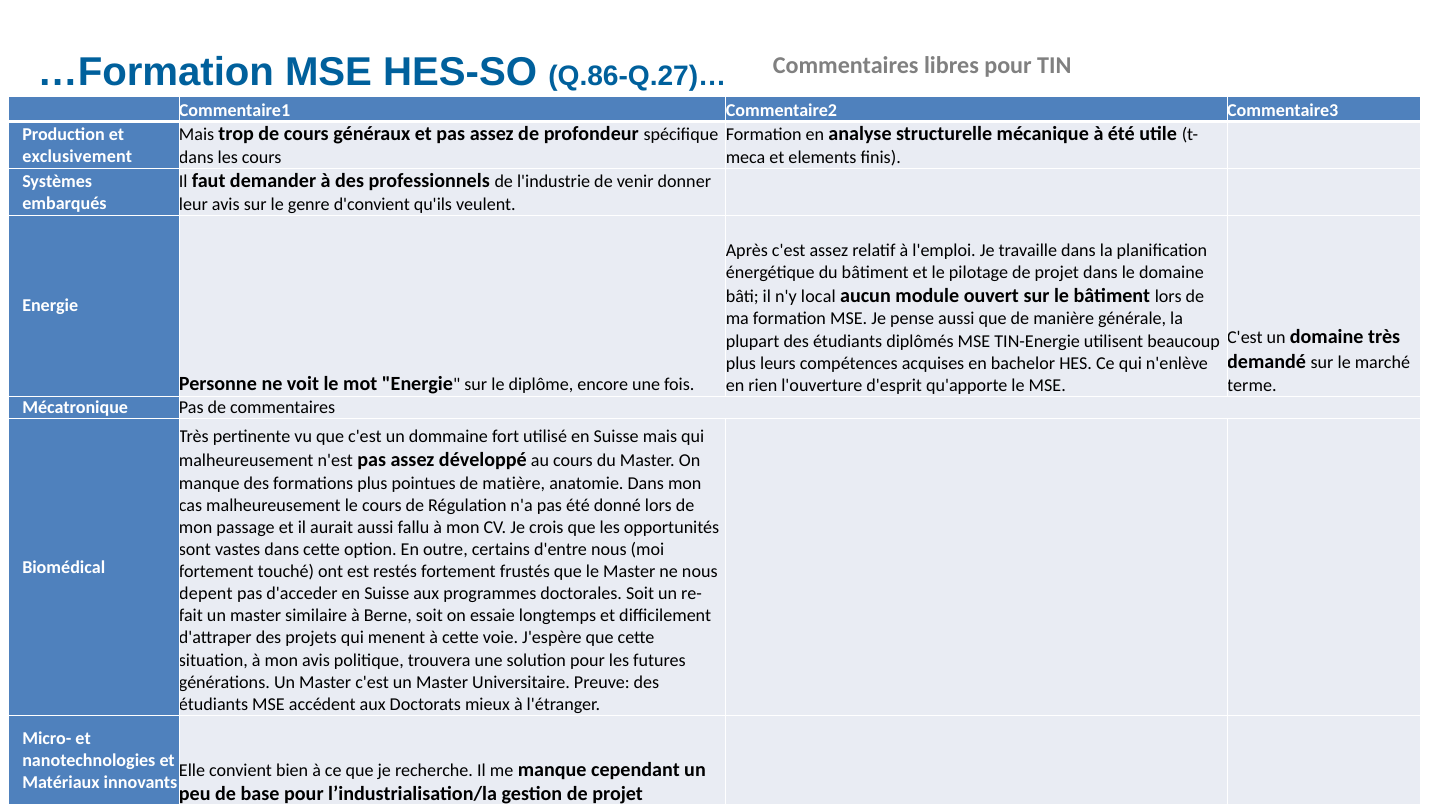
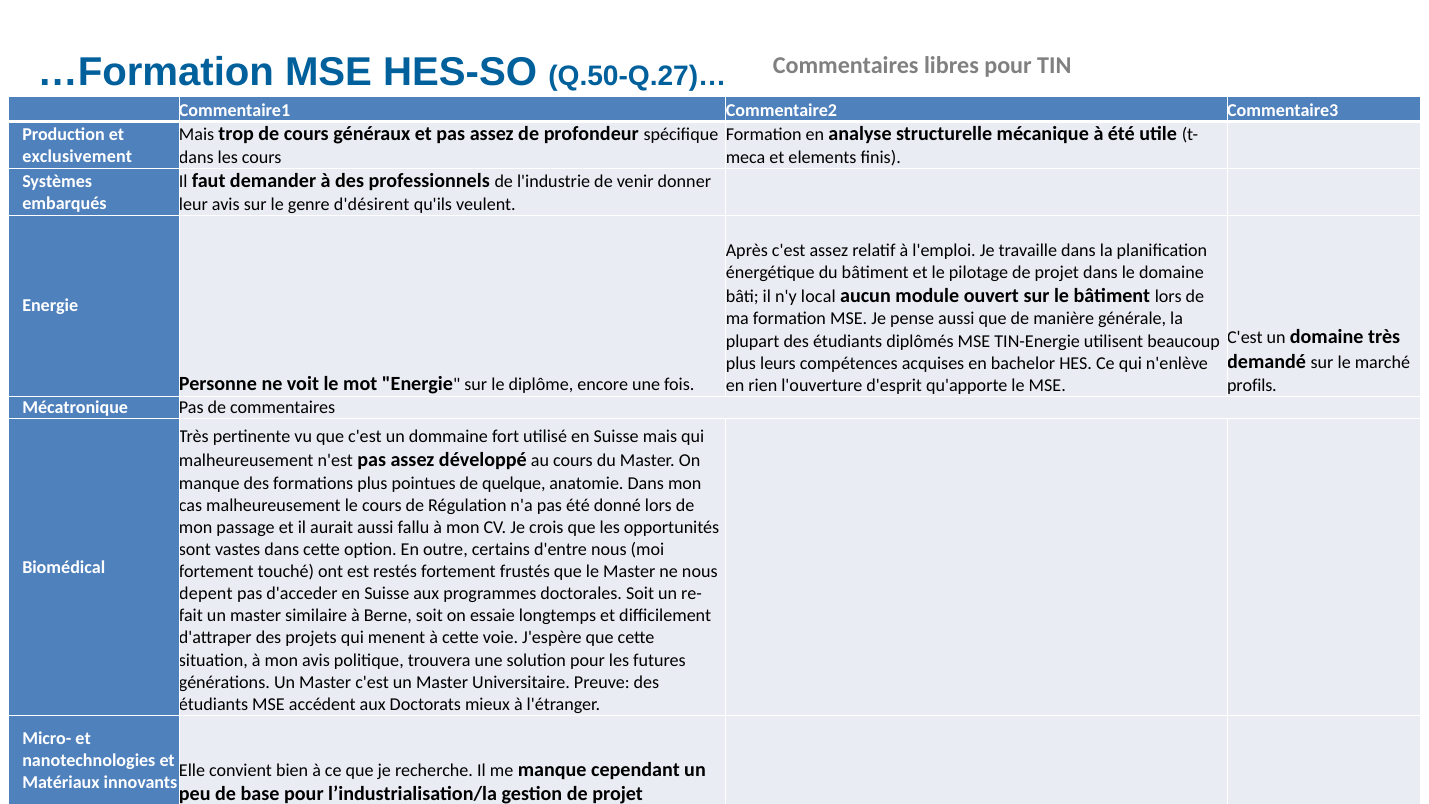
Q.86-Q.27)…: Q.86-Q.27)… -> Q.50-Q.27)…
d'convient: d'convient -> d'désirent
terme: terme -> profils
matière: matière -> quelque
